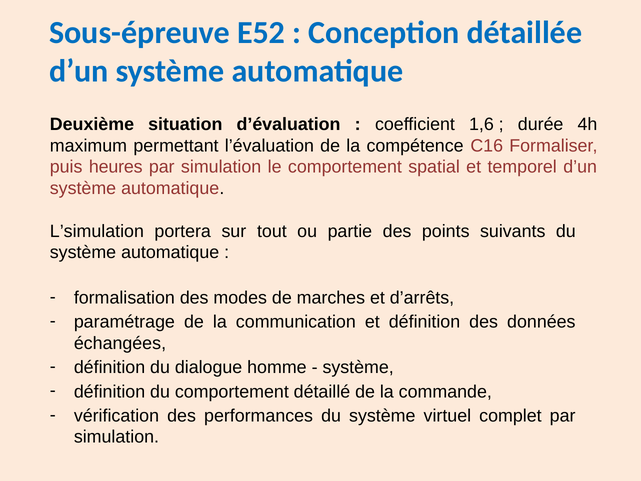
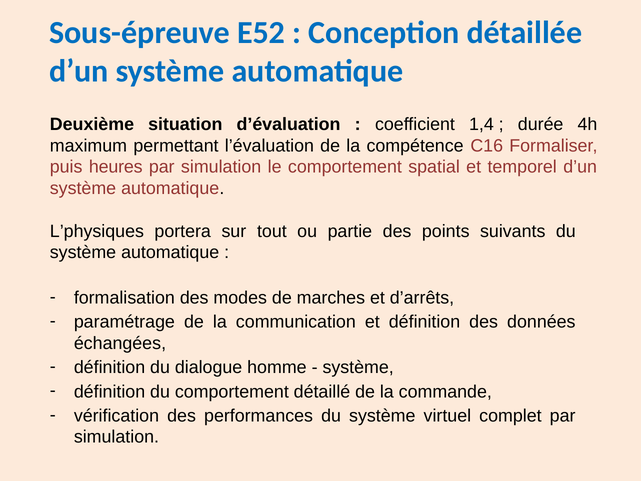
1,6: 1,6 -> 1,4
L’simulation: L’simulation -> L’physiques
